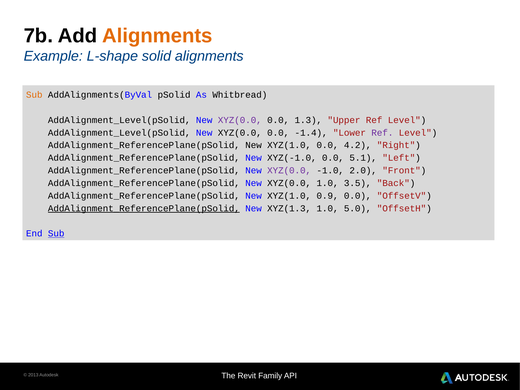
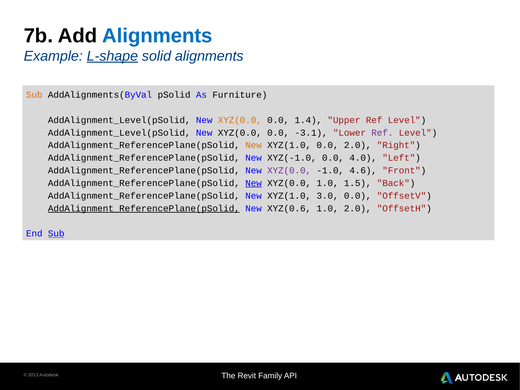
Alignments at (157, 36) colour: orange -> blue
L-shape underline: none -> present
Whitbread: Whitbread -> Furniture
XYZ(0.0 at (240, 120) colour: purple -> orange
1.3: 1.3 -> 1.4
-1.4: -1.4 -> -3.1
New at (254, 145) colour: black -> orange
0.0 4.2: 4.2 -> 2.0
5.1: 5.1 -> 4.0
2.0: 2.0 -> 4.6
New at (254, 183) underline: none -> present
3.5: 3.5 -> 1.5
0.9: 0.9 -> 3.0
XYZ(1.3: XYZ(1.3 -> XYZ(0.6
1.0 5.0: 5.0 -> 2.0
